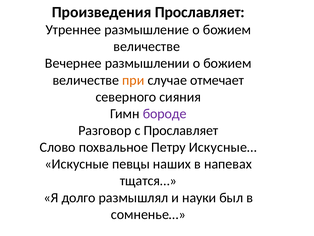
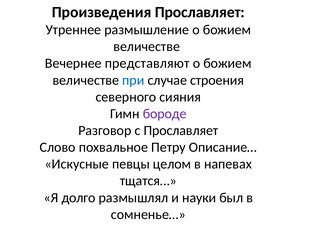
размышлении: размышлении -> представляют
при colour: orange -> blue
отмечает: отмечает -> строения
Искусные…: Искусные… -> Описание…
наших: наших -> целом
